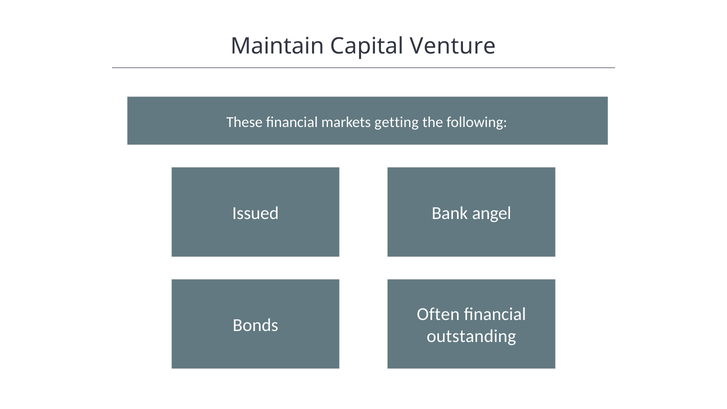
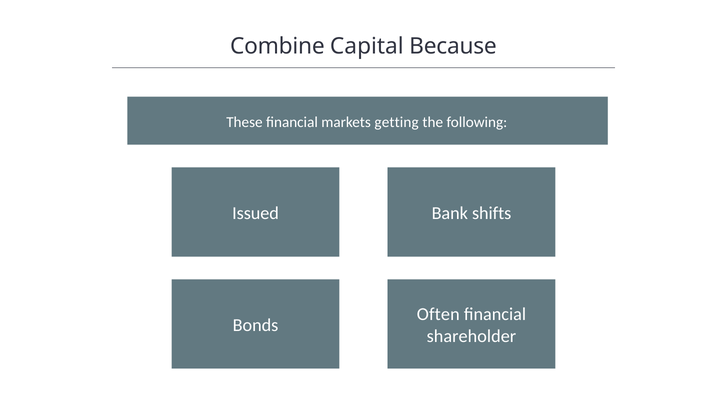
Maintain: Maintain -> Combine
Venture: Venture -> Because
angel: angel -> shifts
outstanding: outstanding -> shareholder
